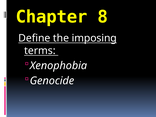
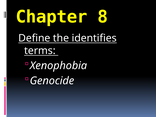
imposing: imposing -> identifies
